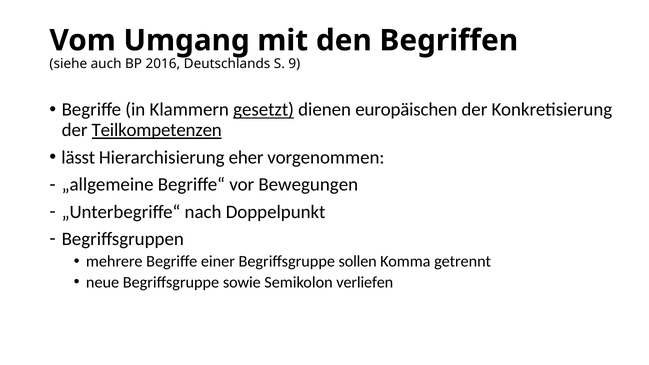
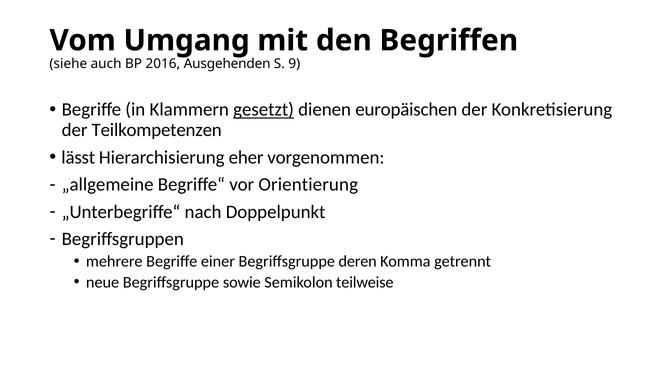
Deutschlands: Deutschlands -> Ausgehenden
Teilkompetenzen underline: present -> none
Bewegungen: Bewegungen -> Orientierung
sollen: sollen -> deren
verliefen: verliefen -> teilweise
